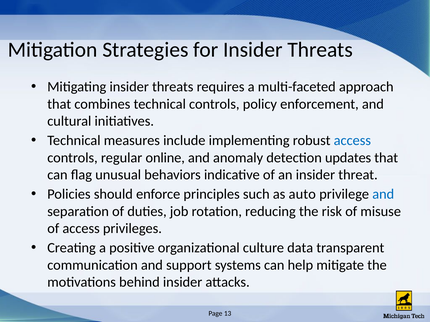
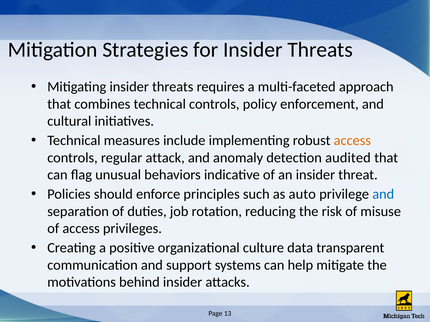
access at (352, 141) colour: blue -> orange
online: online -> attack
updates: updates -> audited
